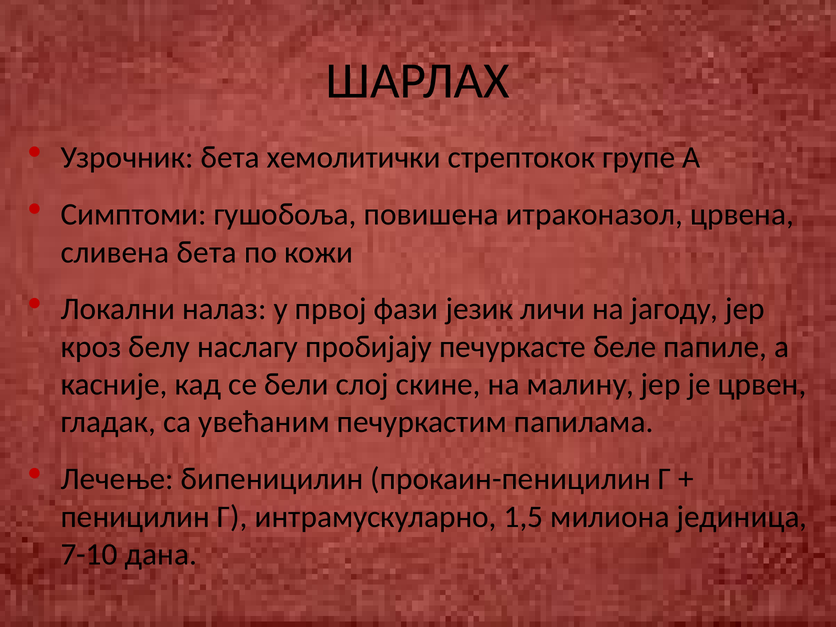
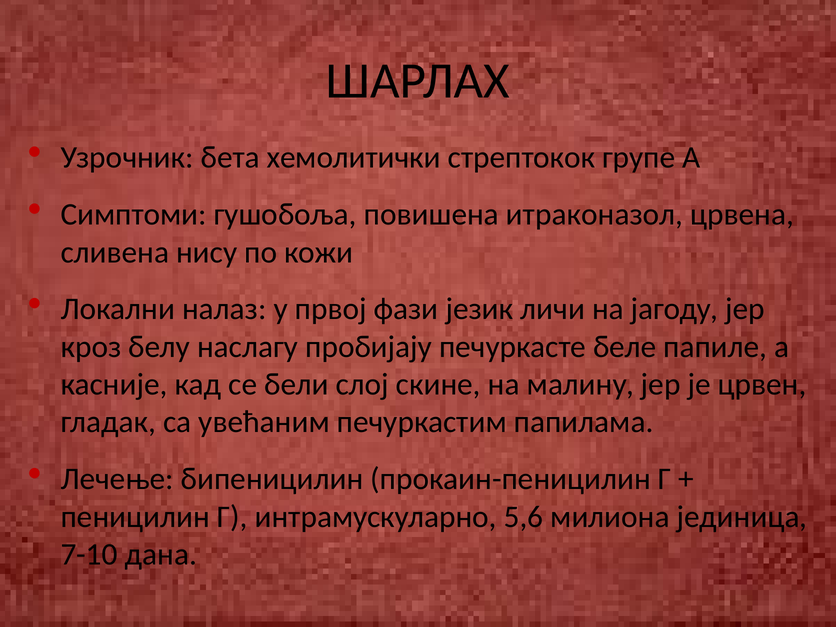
сливена бета: бета -> нису
1,5: 1,5 -> 5,6
